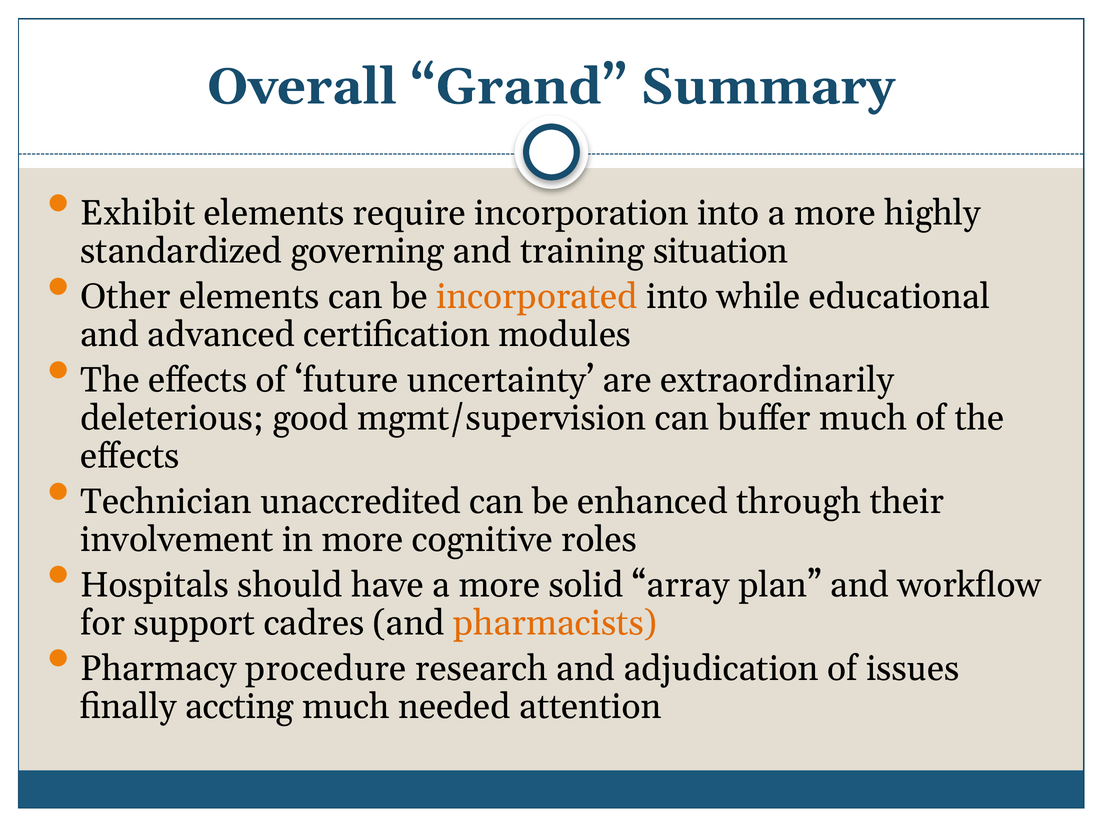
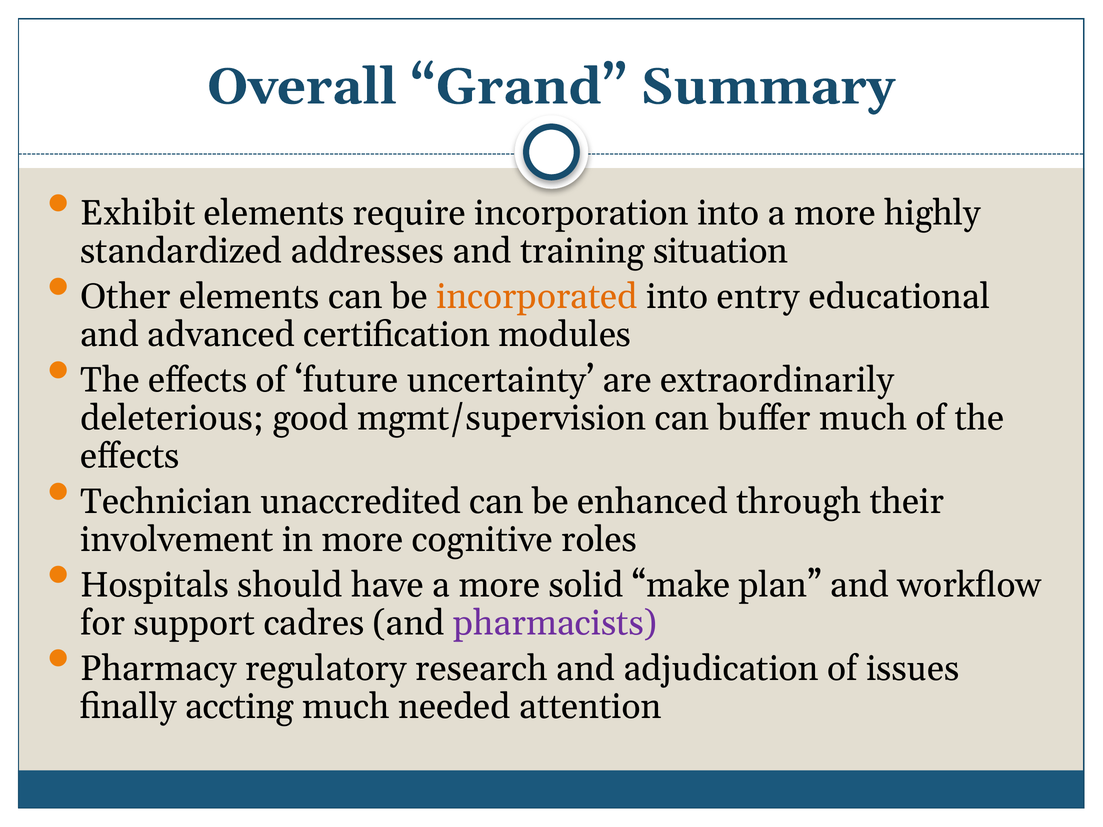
governing: governing -> addresses
while: while -> entry
array: array -> make
pharmacists colour: orange -> purple
procedure: procedure -> regulatory
